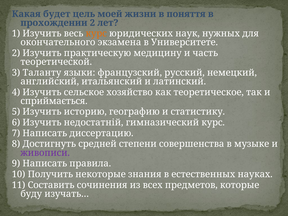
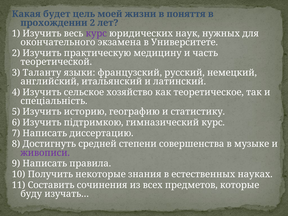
курс at (96, 34) colour: orange -> purple
сприймається: сприймається -> спеціальність
недостатній: недостатній -> підтримкою
